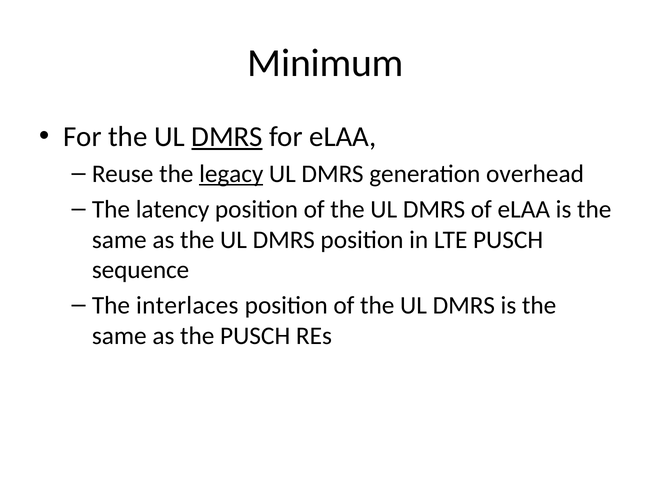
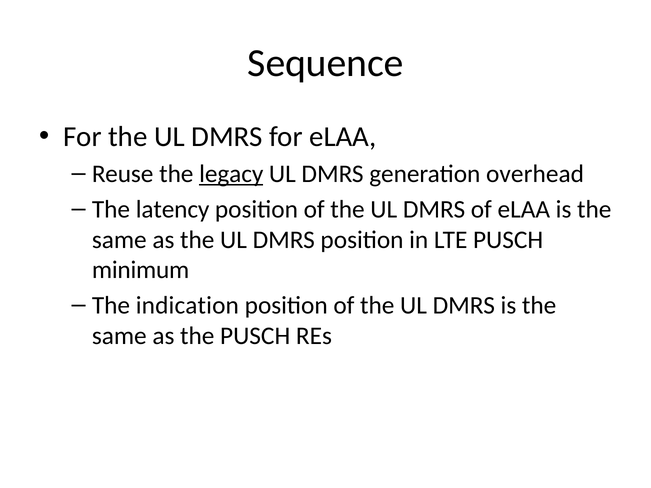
Minimum: Minimum -> Sequence
DMRS at (227, 137) underline: present -> none
sequence: sequence -> minimum
interlaces: interlaces -> indication
